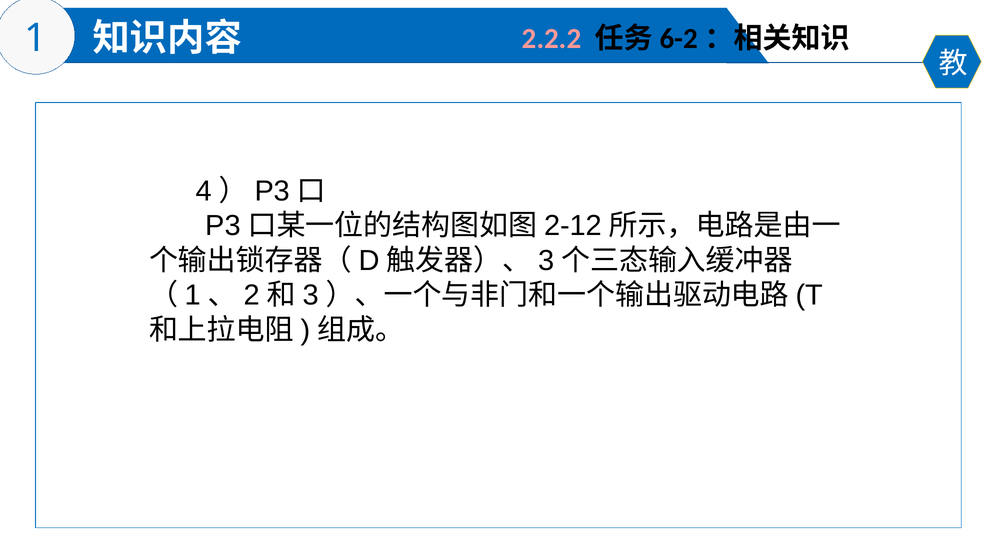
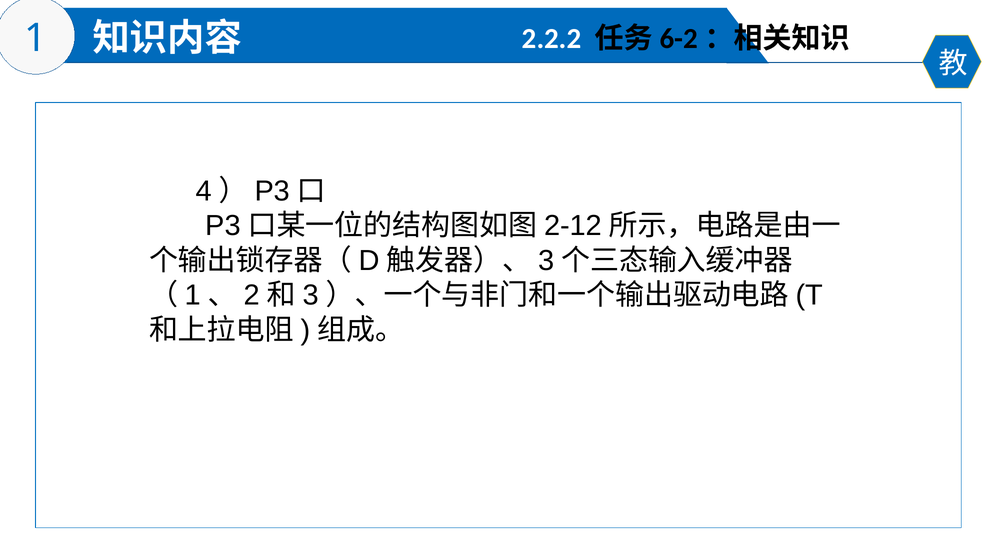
2.2.2 colour: pink -> white
